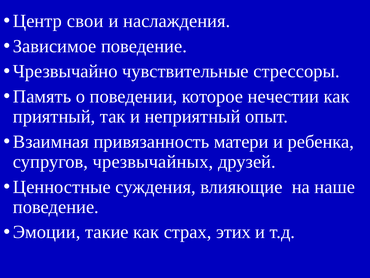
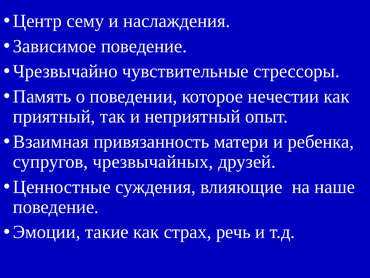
свои: свои -> сему
этих: этих -> речь
